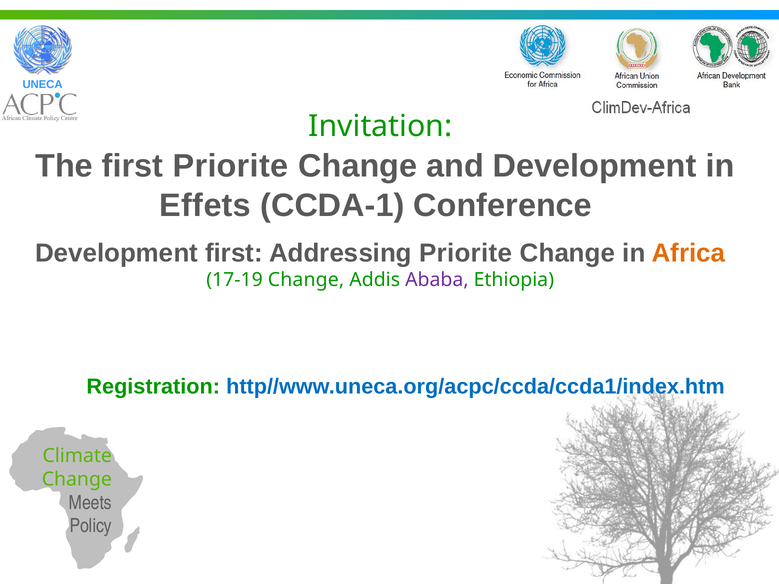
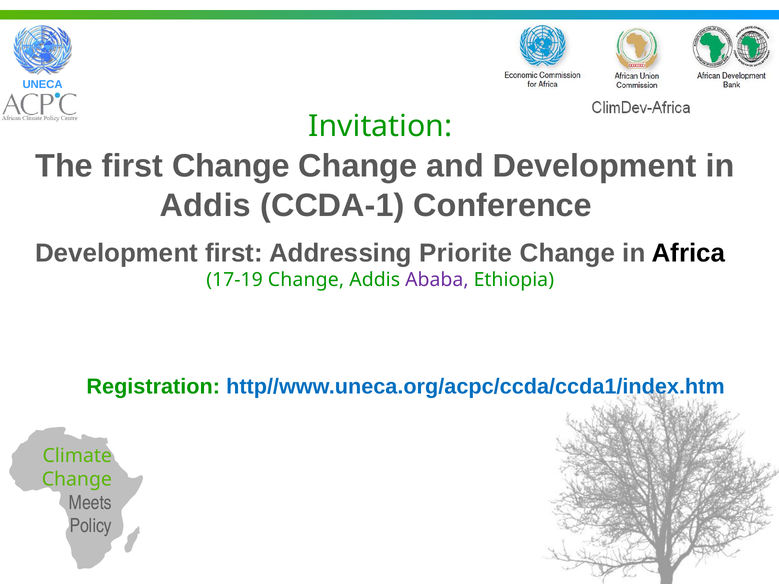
first Priorite: Priorite -> Change
Effets at (205, 206): Effets -> Addis
Africa colour: orange -> black
